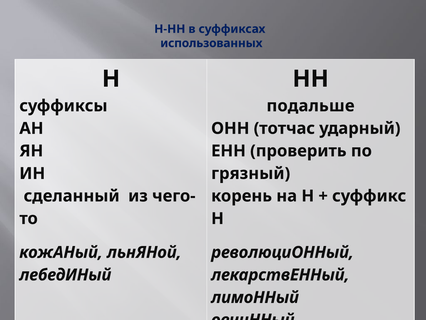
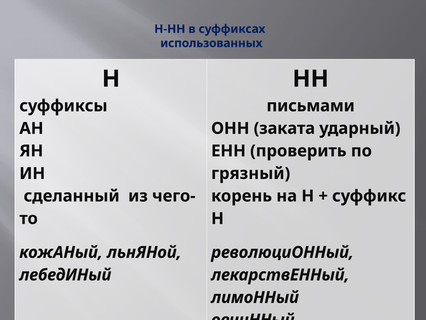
подальше: подальше -> письмами
тотчас: тотчас -> заката
